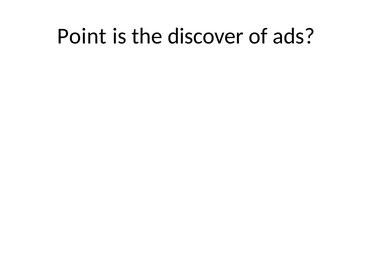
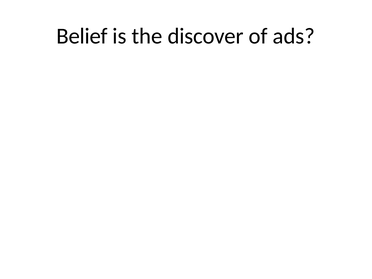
Point: Point -> Belief
